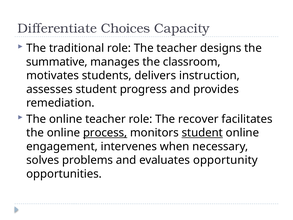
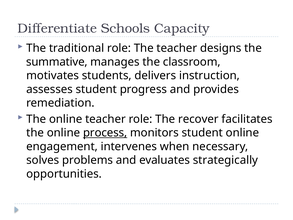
Choices: Choices -> Schools
student at (202, 133) underline: present -> none
opportunity: opportunity -> strategically
